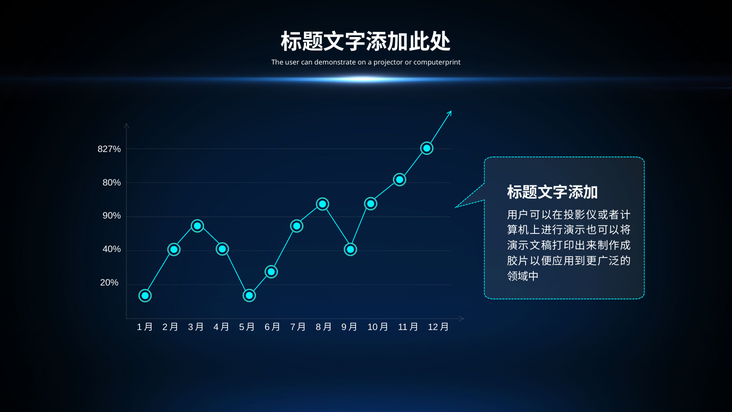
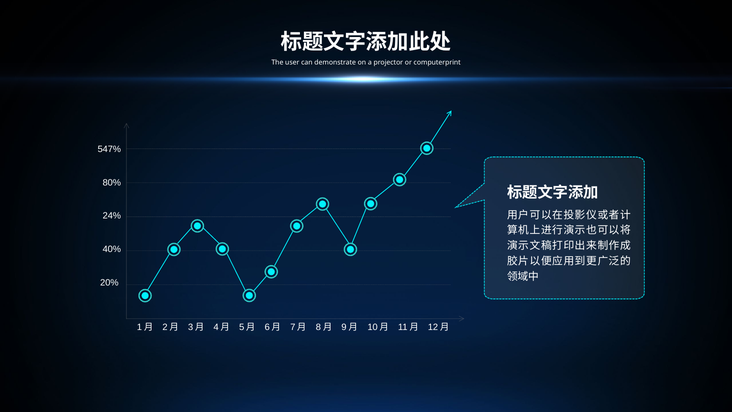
827%: 827% -> 547%
90%: 90% -> 24%
